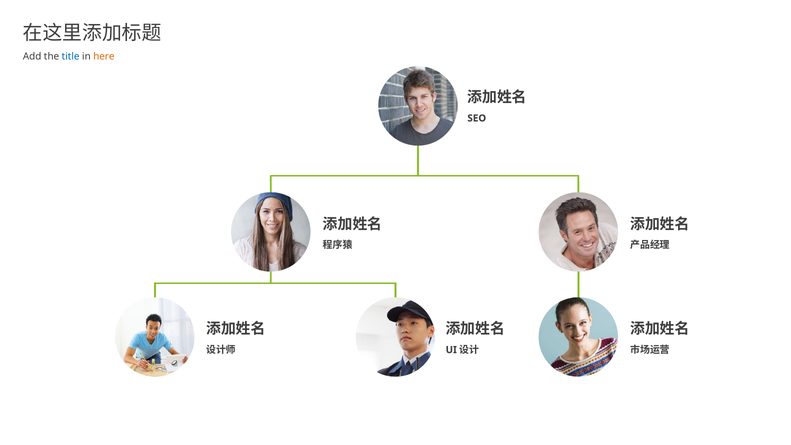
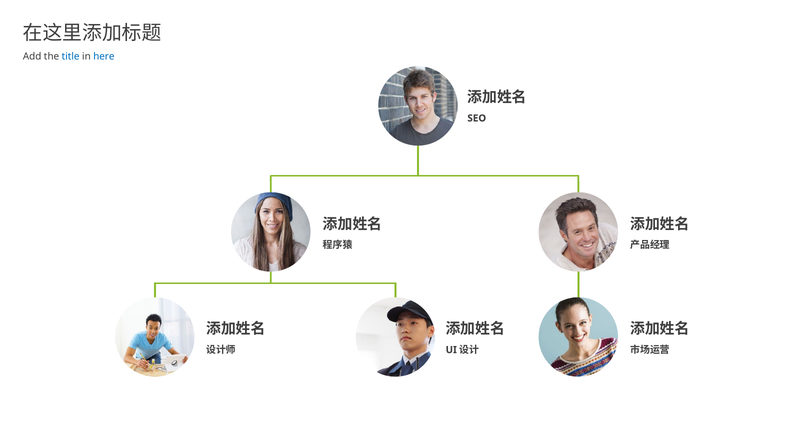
here colour: orange -> blue
